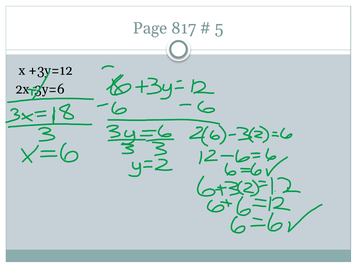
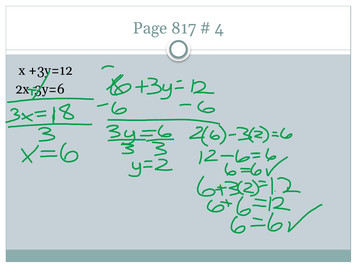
5: 5 -> 4
